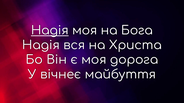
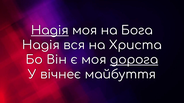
дорога underline: none -> present
